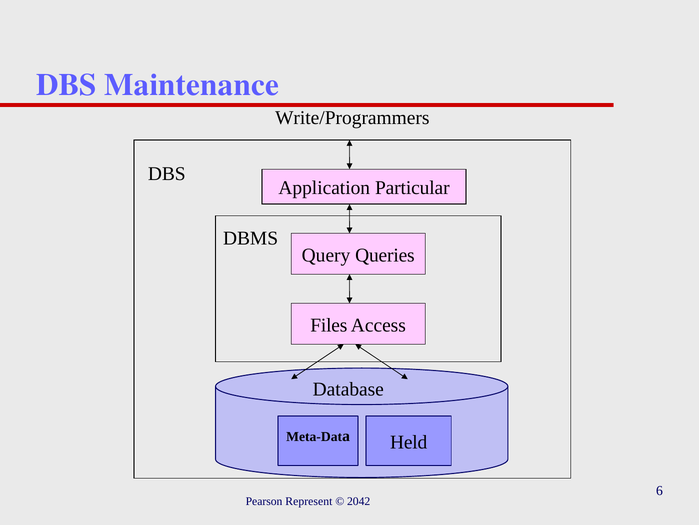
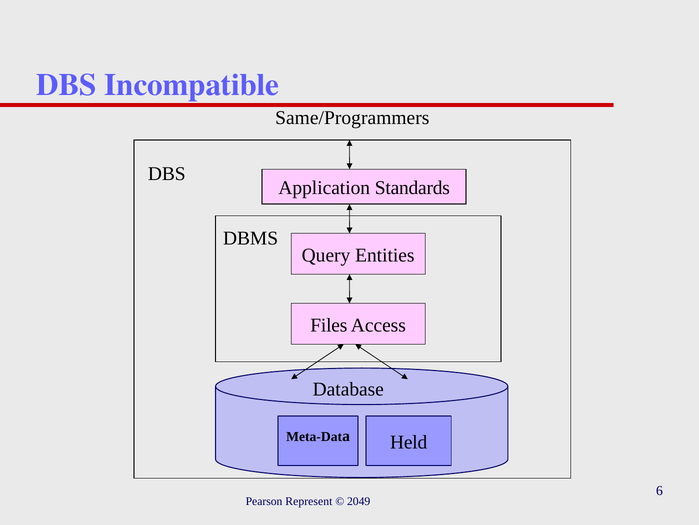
Maintenance: Maintenance -> Incompatible
Write/Programmers: Write/Programmers -> Same/Programmers
Particular: Particular -> Standards
Queries: Queries -> Entities
2042: 2042 -> 2049
